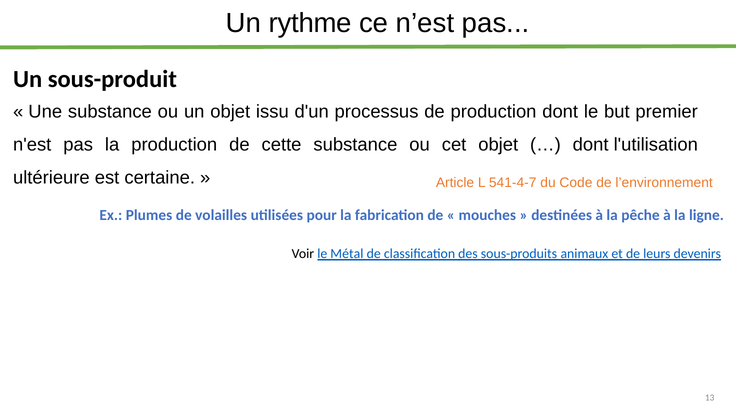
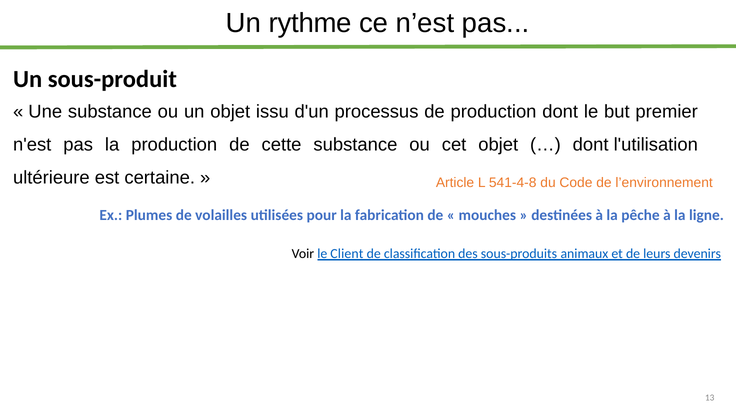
541-4-7: 541-4-7 -> 541-4-8
Métal: Métal -> Client
